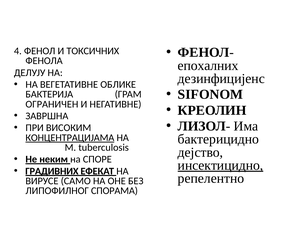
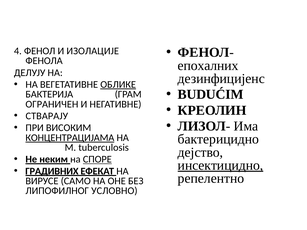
ТОКСИЧНИХ: ТОКСИЧНИХ -> ИЗОЛАЦИЈЕ
ОБЛИКЕ underline: none -> present
SIFONOM: SIFONOM -> BUDUĆIM
ЗАВРШНА: ЗАВРШНА -> СТВАРАЈУ
СПОРЕ underline: none -> present
СПОРАМА: СПОРАМА -> УСЛОВНО
